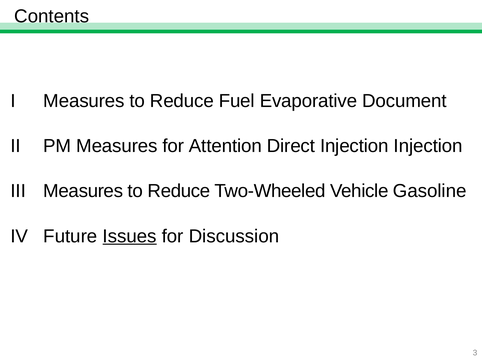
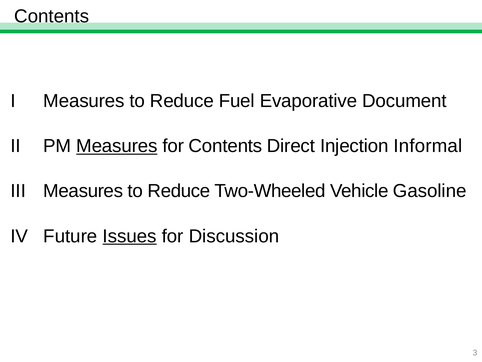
Measures at (117, 146) underline: none -> present
for Attention: Attention -> Contents
Injection Injection: Injection -> Informal
